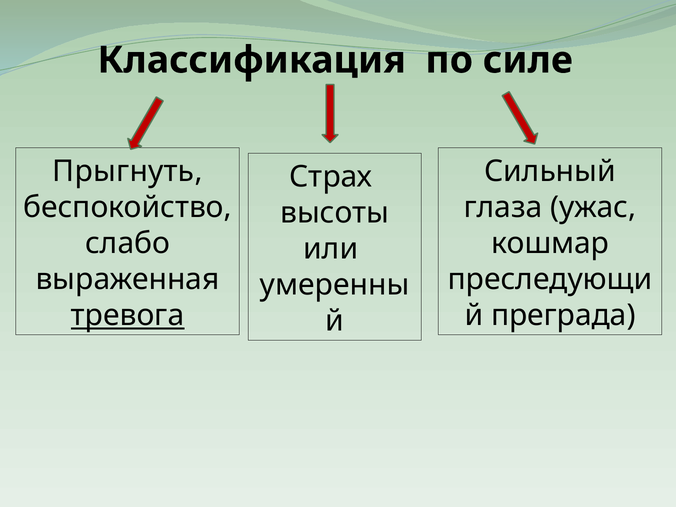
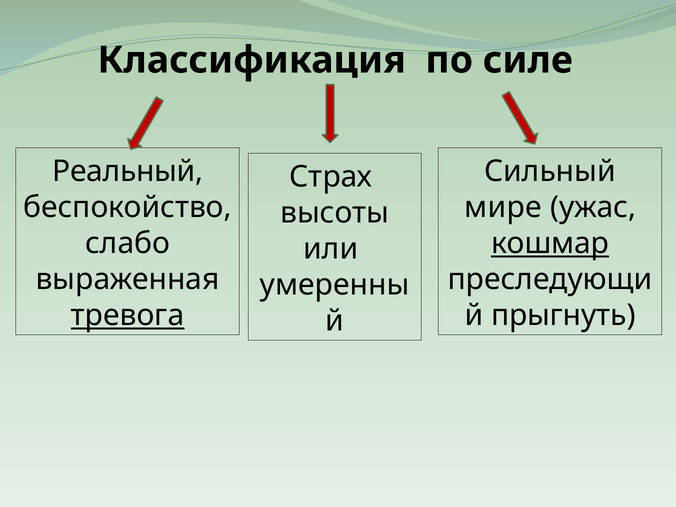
Прыгнуть: Прыгнуть -> Реальный
глаза: глаза -> мире
кошмар underline: none -> present
преграда: преграда -> прыгнуть
